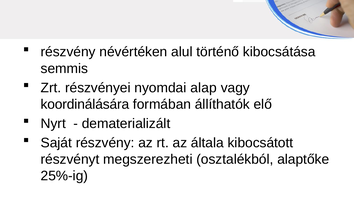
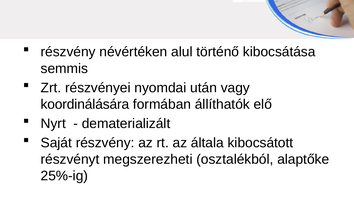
alap: alap -> után
